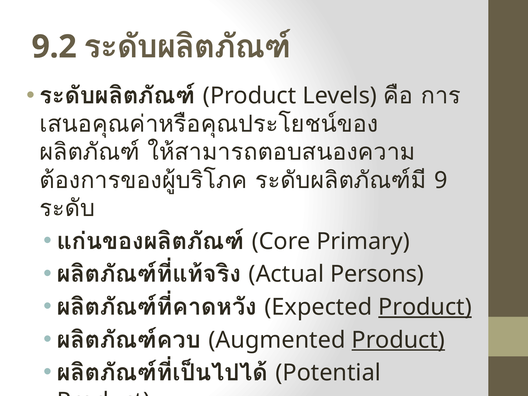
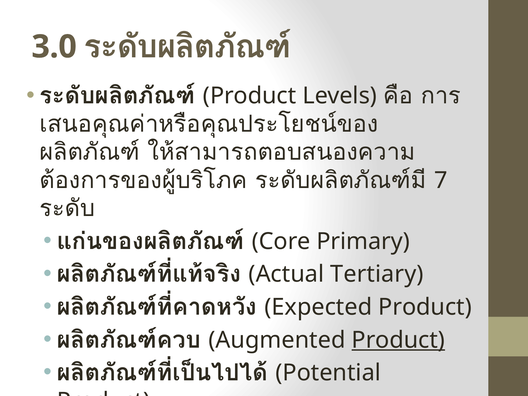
9.2: 9.2 -> 3.0
9: 9 -> 7
Persons: Persons -> Tertiary
Product at (425, 307) underline: present -> none
